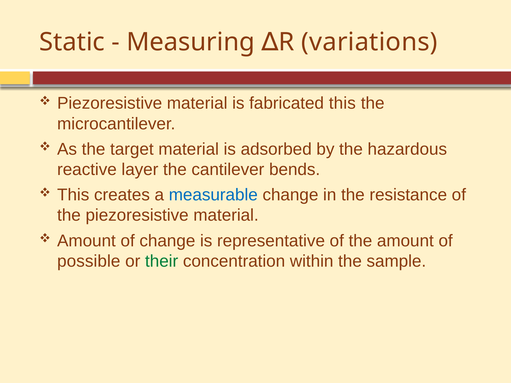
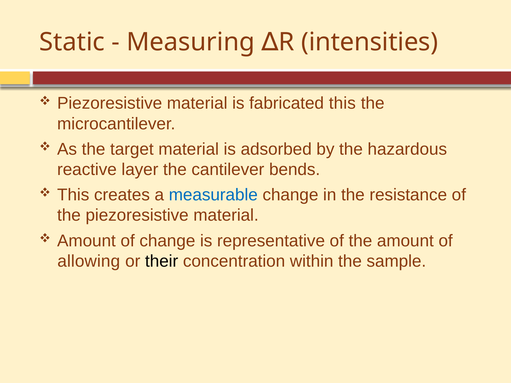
variations: variations -> intensities
possible: possible -> allowing
their colour: green -> black
